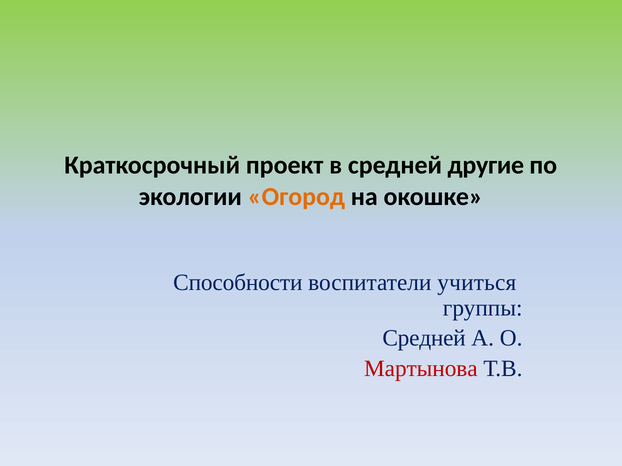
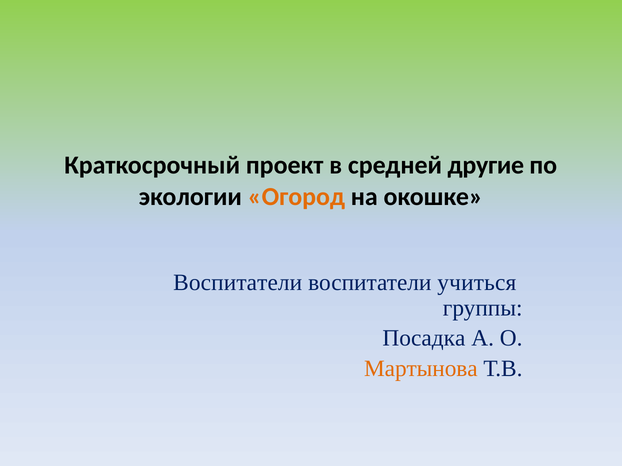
Способности at (238, 283): Способности -> Воспитатели
Средней at (424, 339): Средней -> Посадка
Мартынова colour: red -> orange
